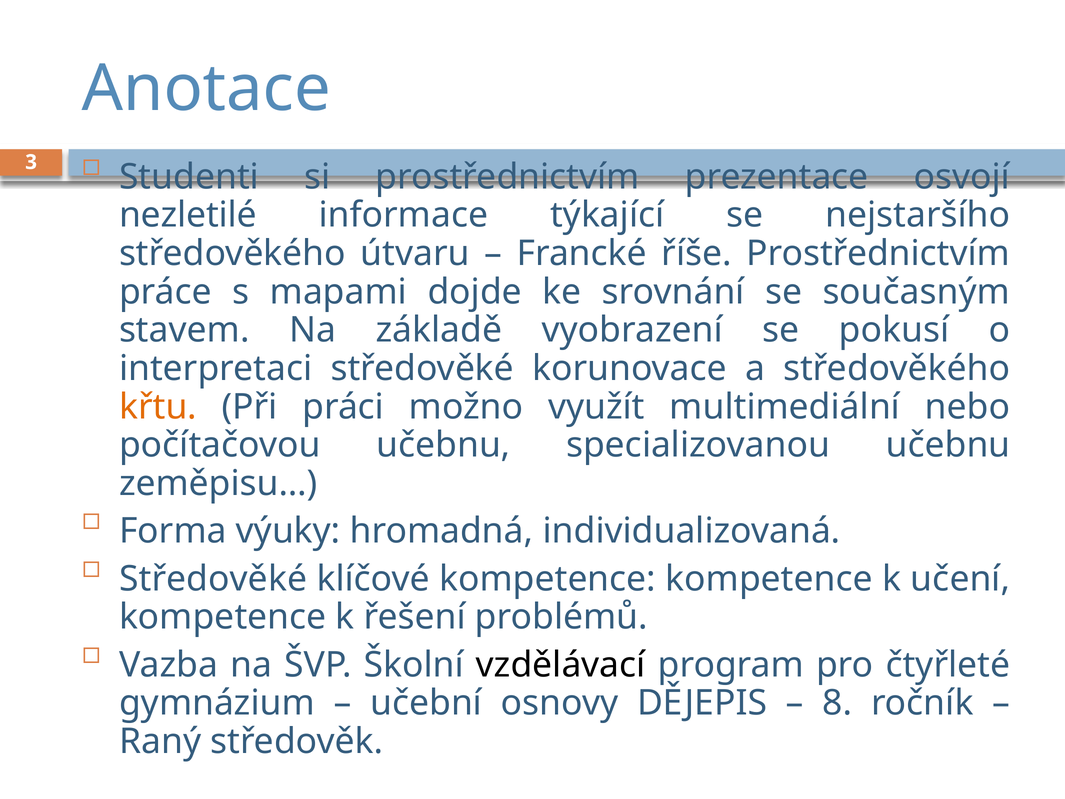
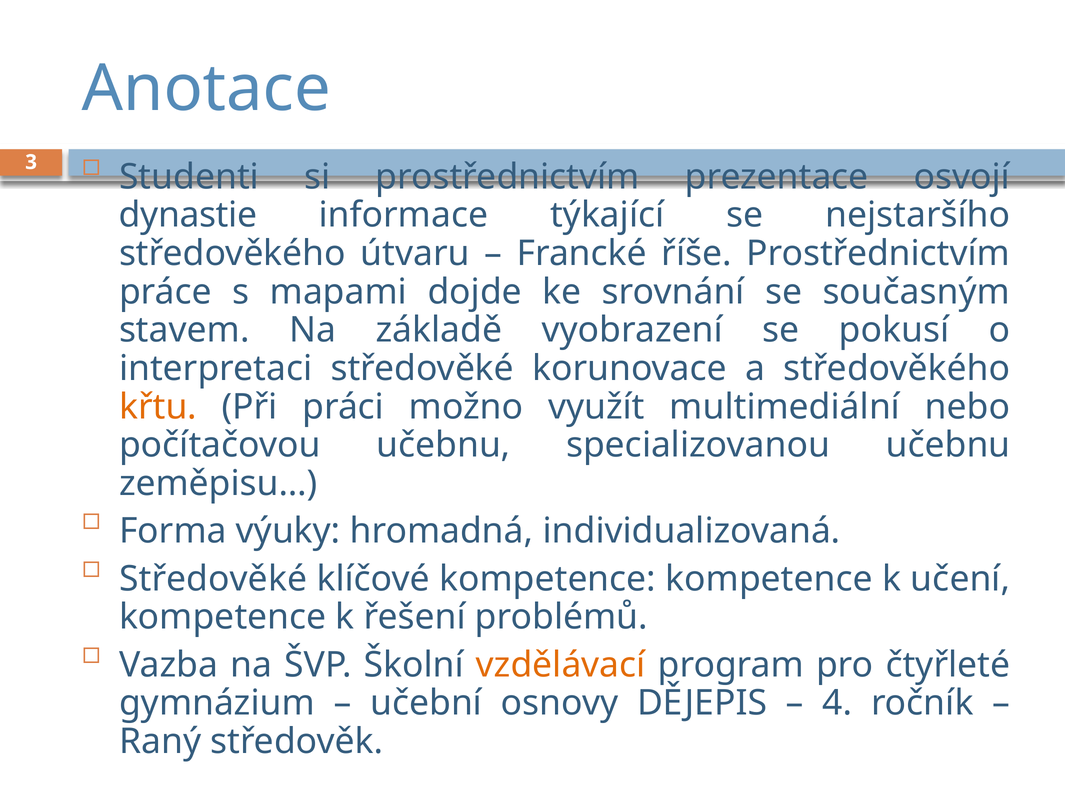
nezletilé: nezletilé -> dynastie
vzdělávací colour: black -> orange
8: 8 -> 4
